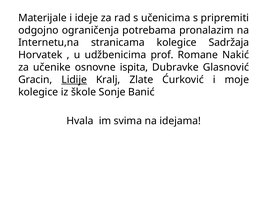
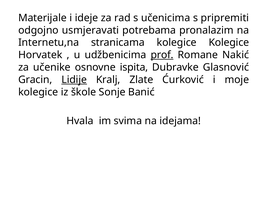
ograničenja: ograničenja -> usmjeravati
kolegice Sadržaja: Sadržaja -> Kolegice
prof underline: none -> present
